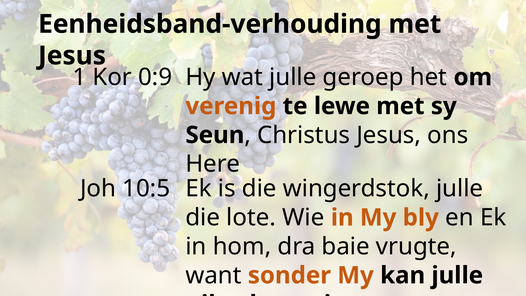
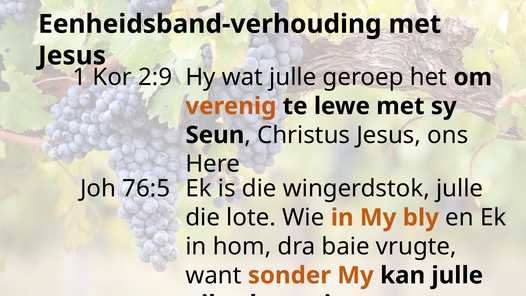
0:9: 0:9 -> 2:9
10:5: 10:5 -> 76:5
